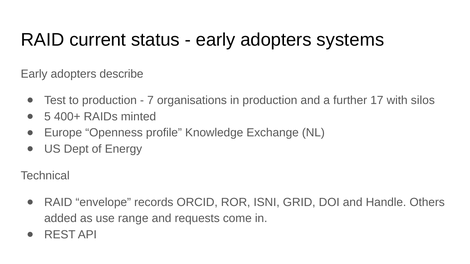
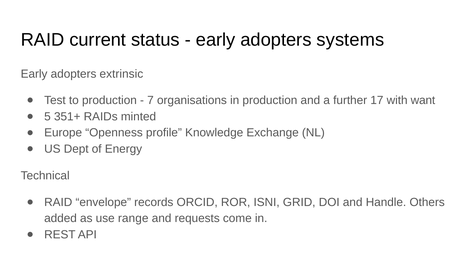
describe: describe -> extrinsic
silos: silos -> want
400+: 400+ -> 351+
